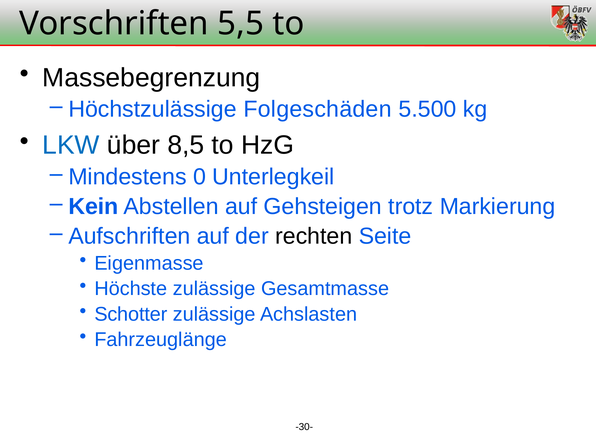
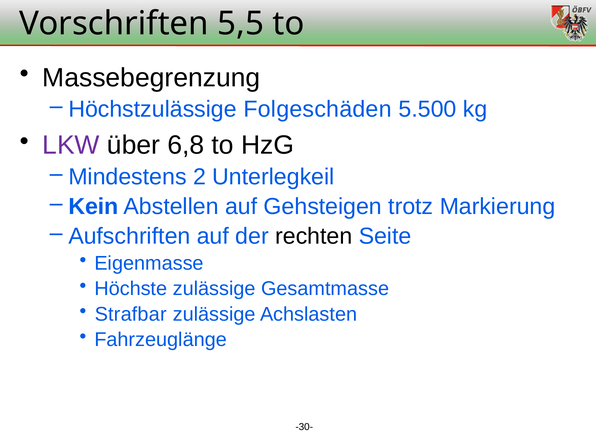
LKW colour: blue -> purple
8,5: 8,5 -> 6,8
0: 0 -> 2
Schotter: Schotter -> Strafbar
